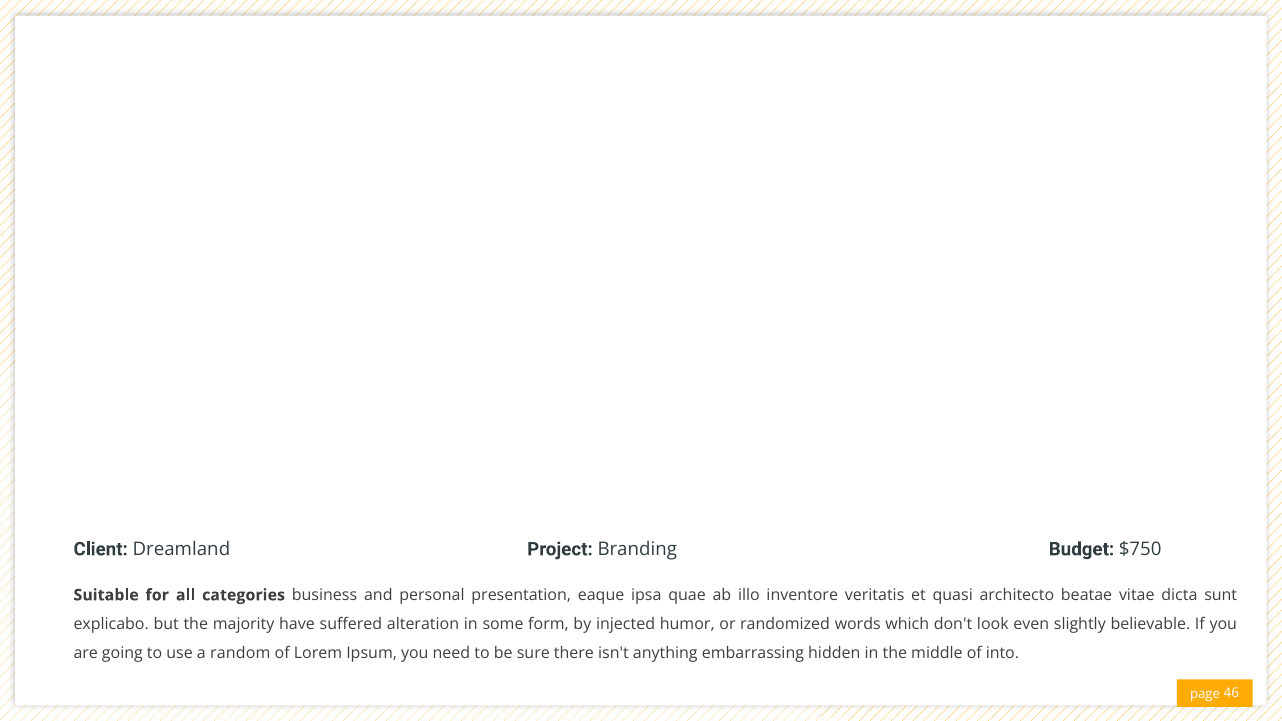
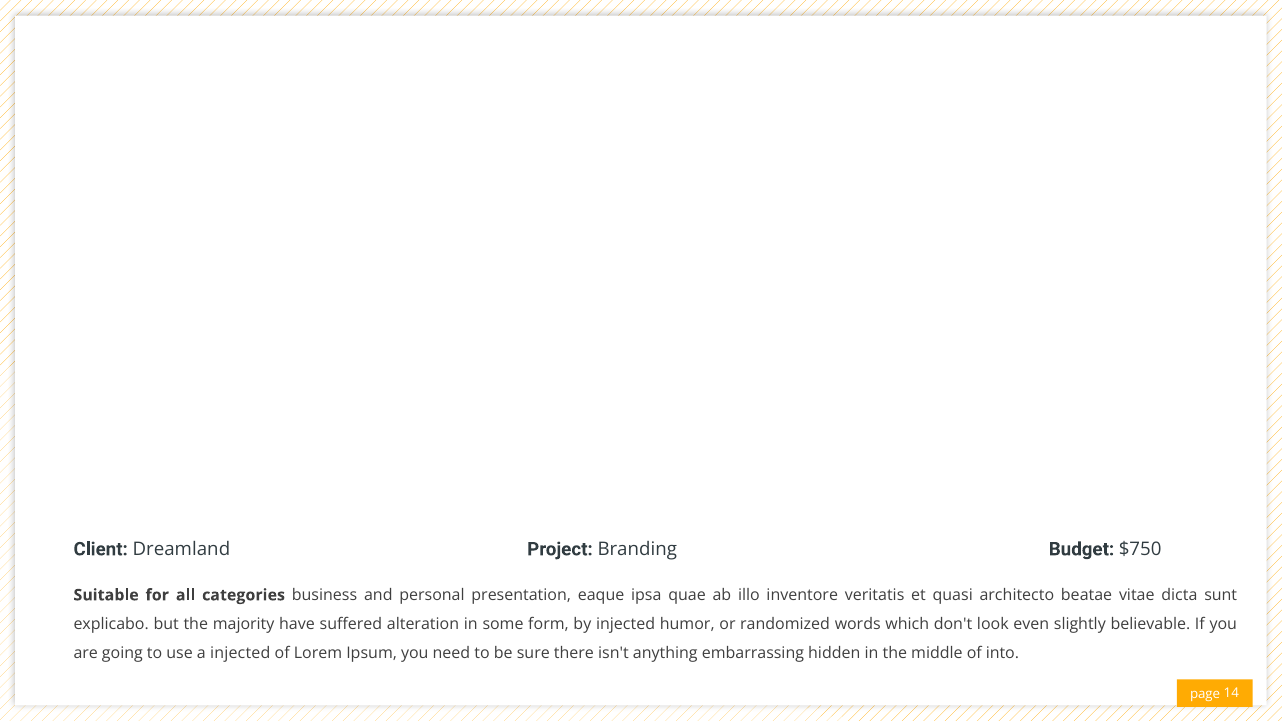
a random: random -> injected
46: 46 -> 14
